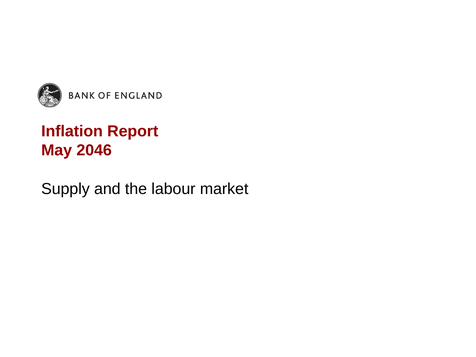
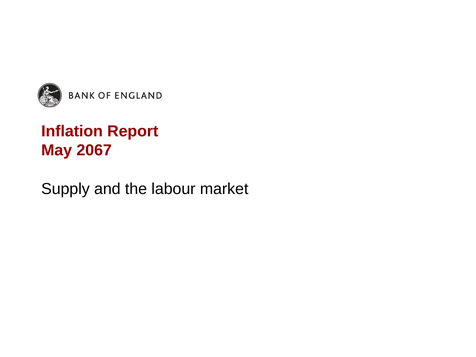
2046: 2046 -> 2067
